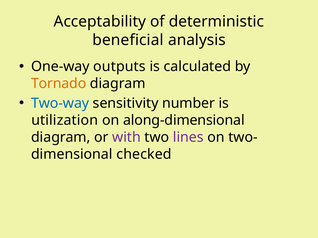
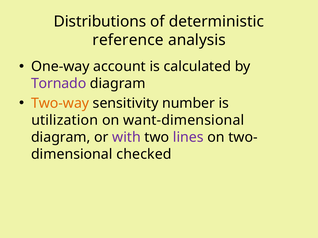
Acceptability: Acceptability -> Distributions
beneficial: beneficial -> reference
outputs: outputs -> account
Tornado colour: orange -> purple
Two-way colour: blue -> orange
along-dimensional: along-dimensional -> want-dimensional
